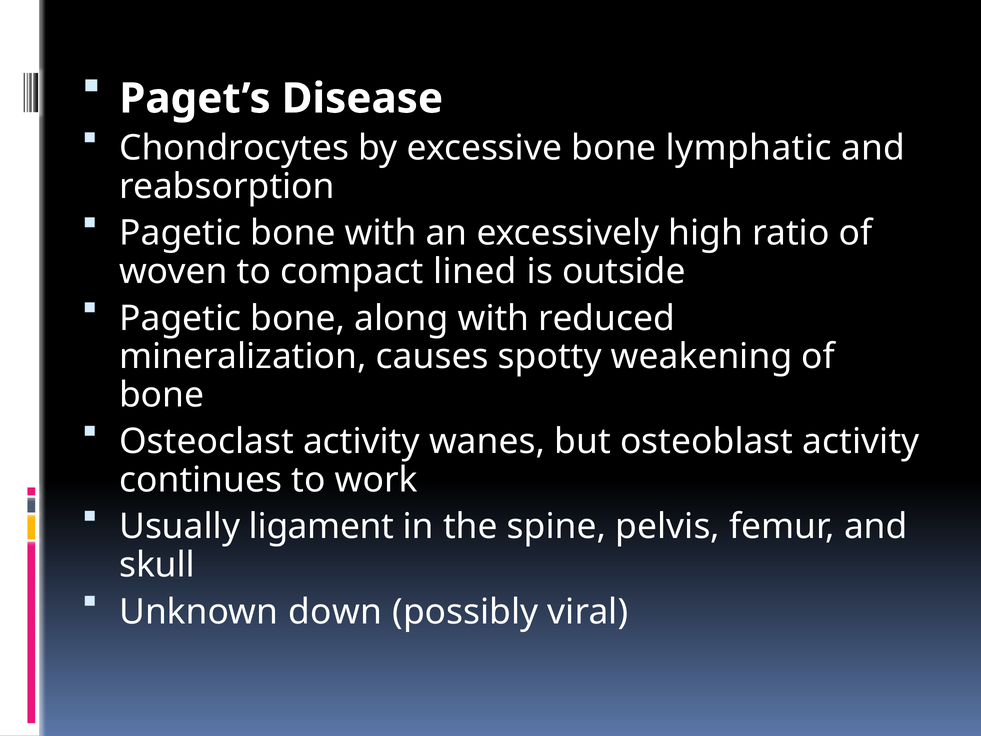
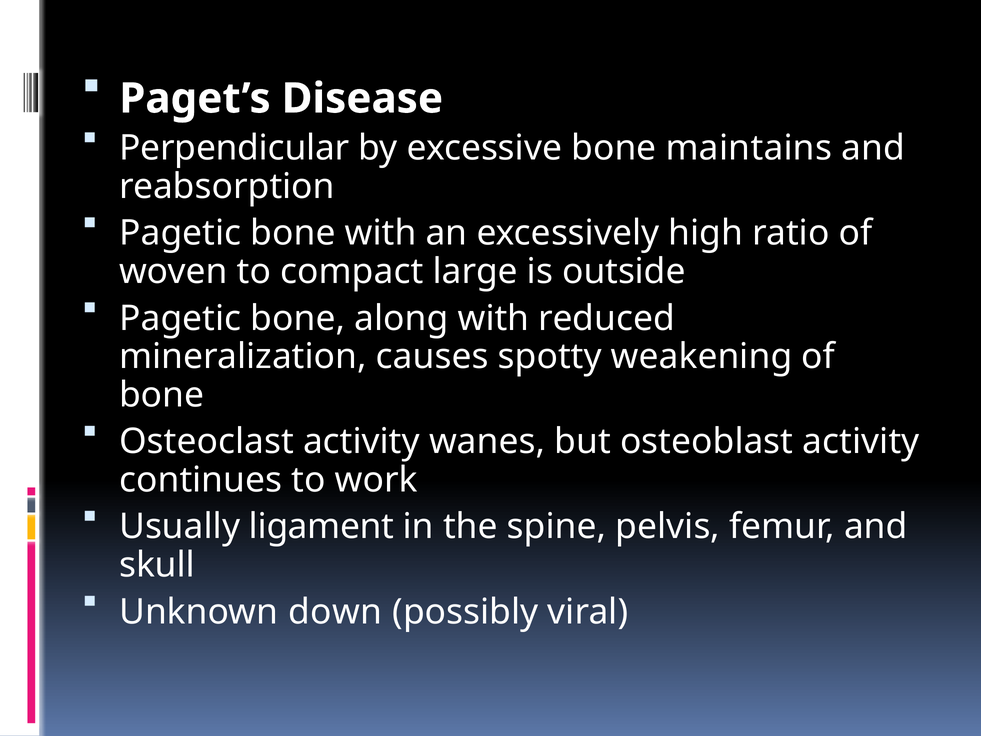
Chondrocytes: Chondrocytes -> Perpendicular
lymphatic: lymphatic -> maintains
lined: lined -> large
